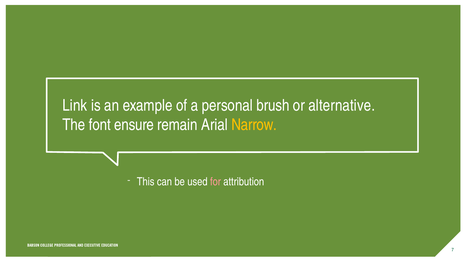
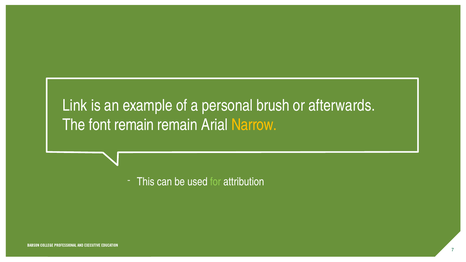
alternative: alternative -> afterwards
font ensure: ensure -> remain
for colour: pink -> light green
